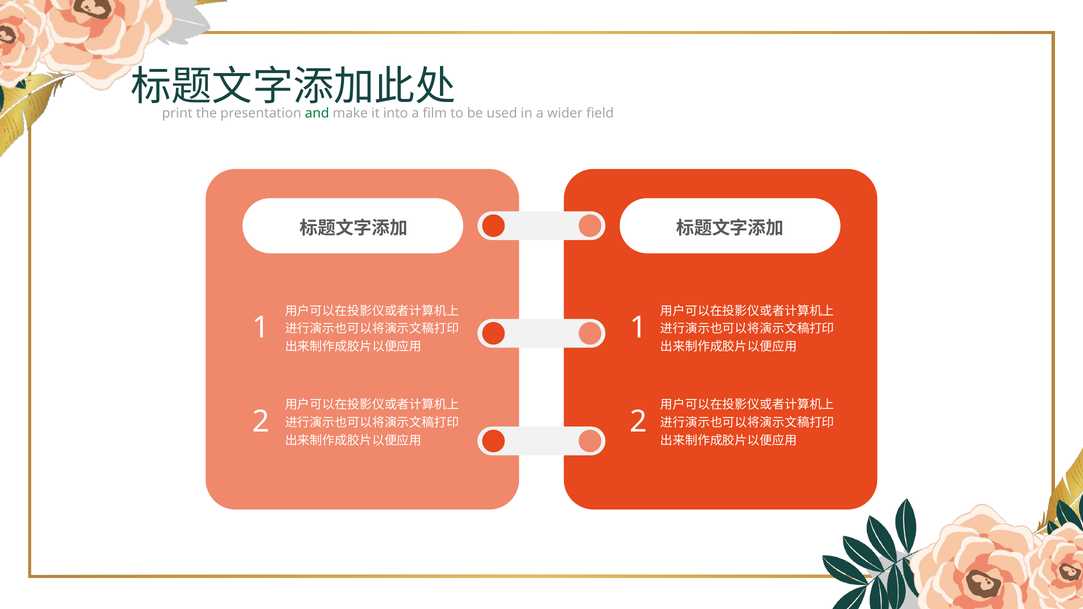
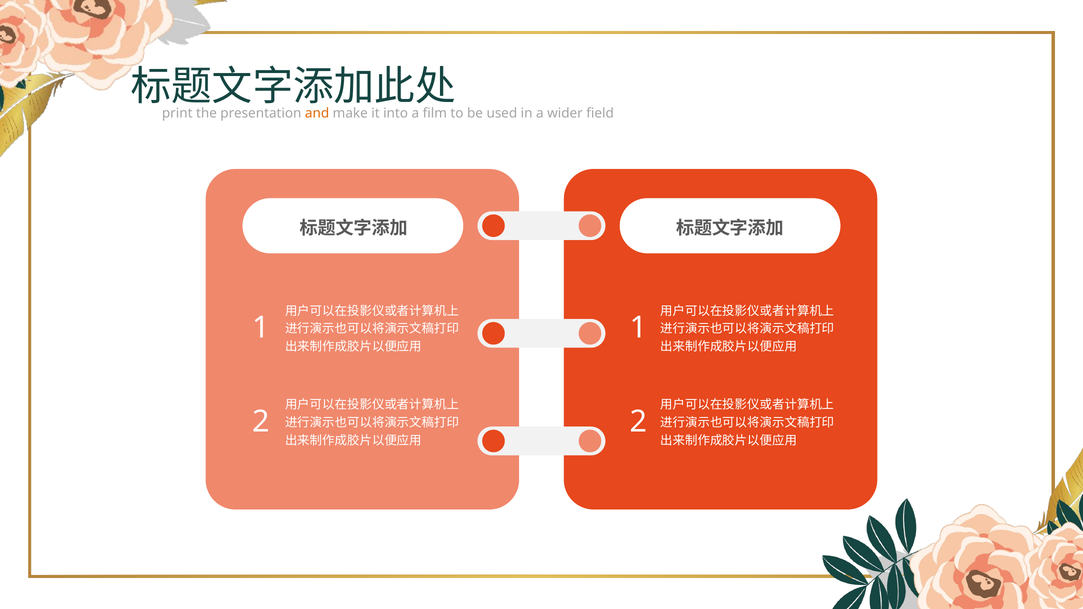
and colour: green -> orange
